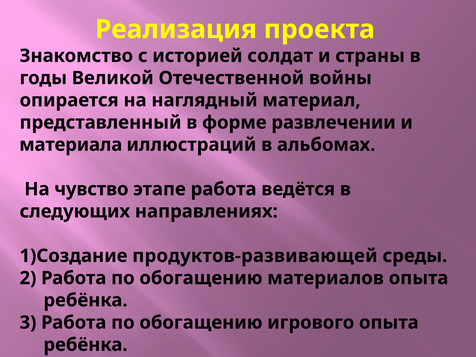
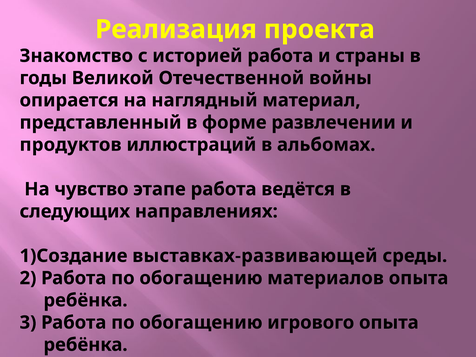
историей солдат: солдат -> работа
материала: материала -> продуктов
продуктов-развивающей: продуктов-развивающей -> выставках-развивающей
